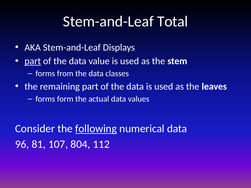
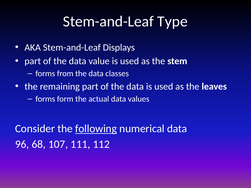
Total: Total -> Type
part at (33, 61) underline: present -> none
81: 81 -> 68
804: 804 -> 111
